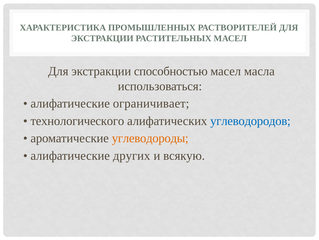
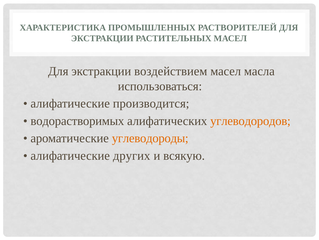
способностью: способностью -> воздействием
ограничивает: ограничивает -> производится
технологического: технологического -> водорастворимых
углеводородов colour: blue -> orange
